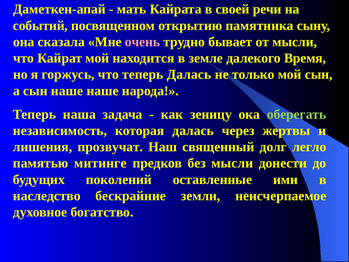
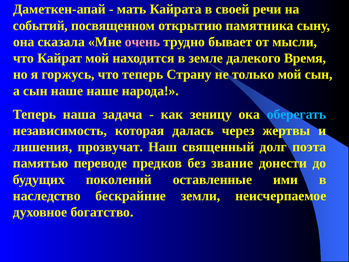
теперь Далась: Далась -> Страну
оберегать colour: light green -> light blue
легло: легло -> поэта
митинге: митинге -> переводе
без мысли: мысли -> звание
